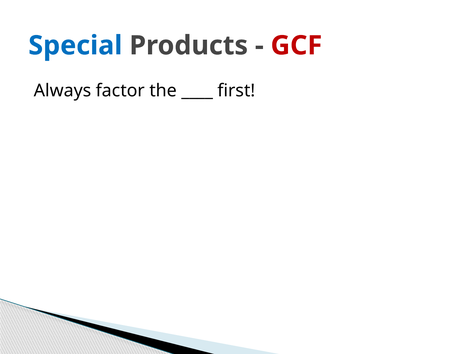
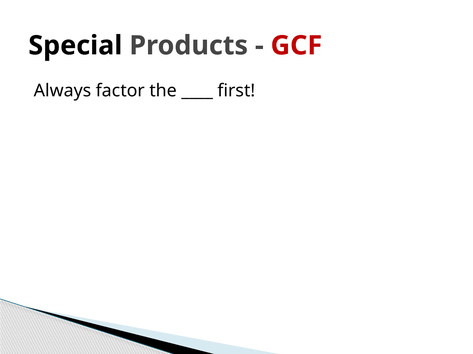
Special colour: blue -> black
